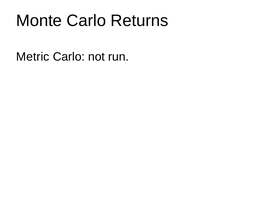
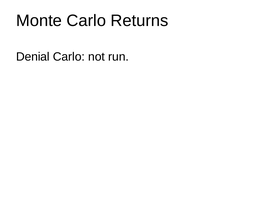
Metric: Metric -> Denial
